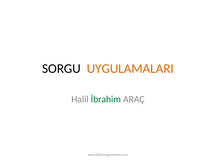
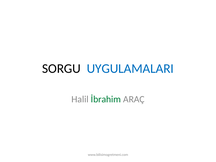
UYGULAMALARI colour: orange -> blue
